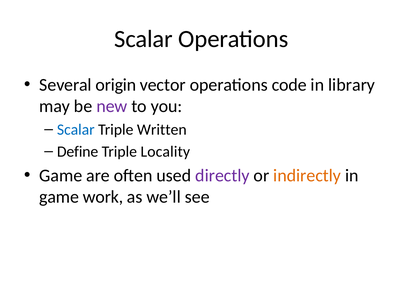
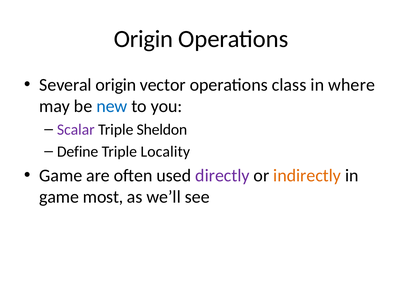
Scalar at (144, 39): Scalar -> Origin
code: code -> class
library: library -> where
new colour: purple -> blue
Scalar at (76, 129) colour: blue -> purple
Written: Written -> Sheldon
work: work -> most
